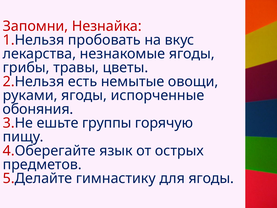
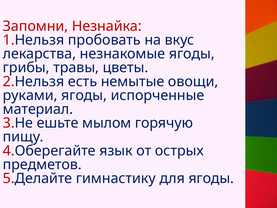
обоняния: обоняния -> материал
группы: группы -> мылом
